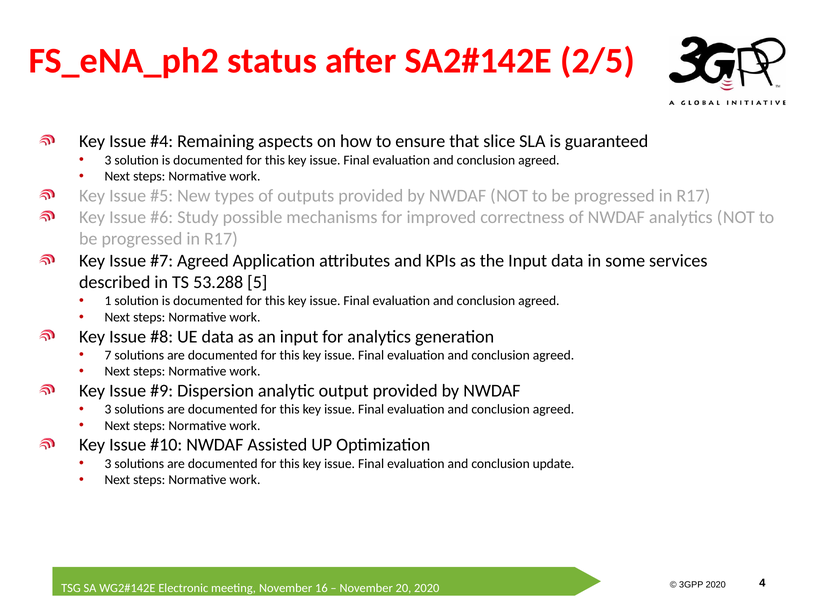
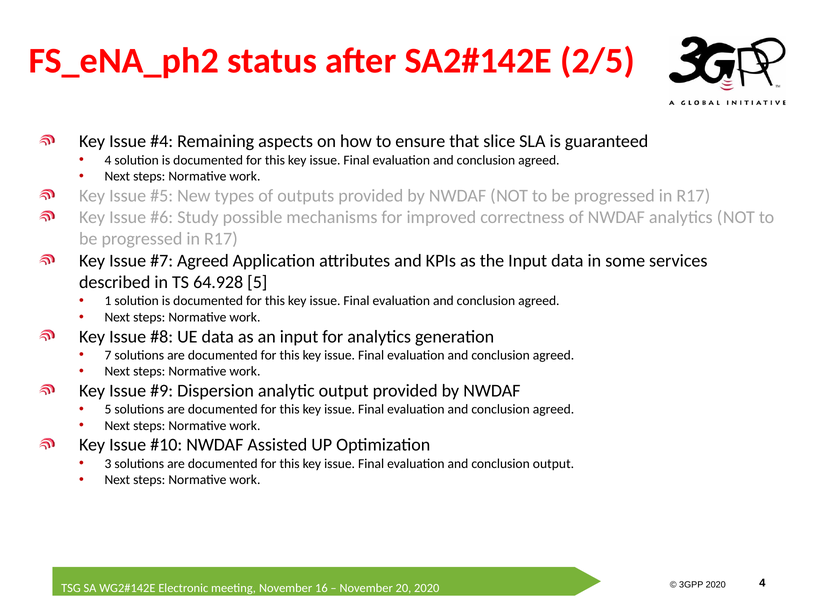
3 at (108, 160): 3 -> 4
53.288: 53.288 -> 64.928
3 at (108, 409): 3 -> 5
conclusion update: update -> output
